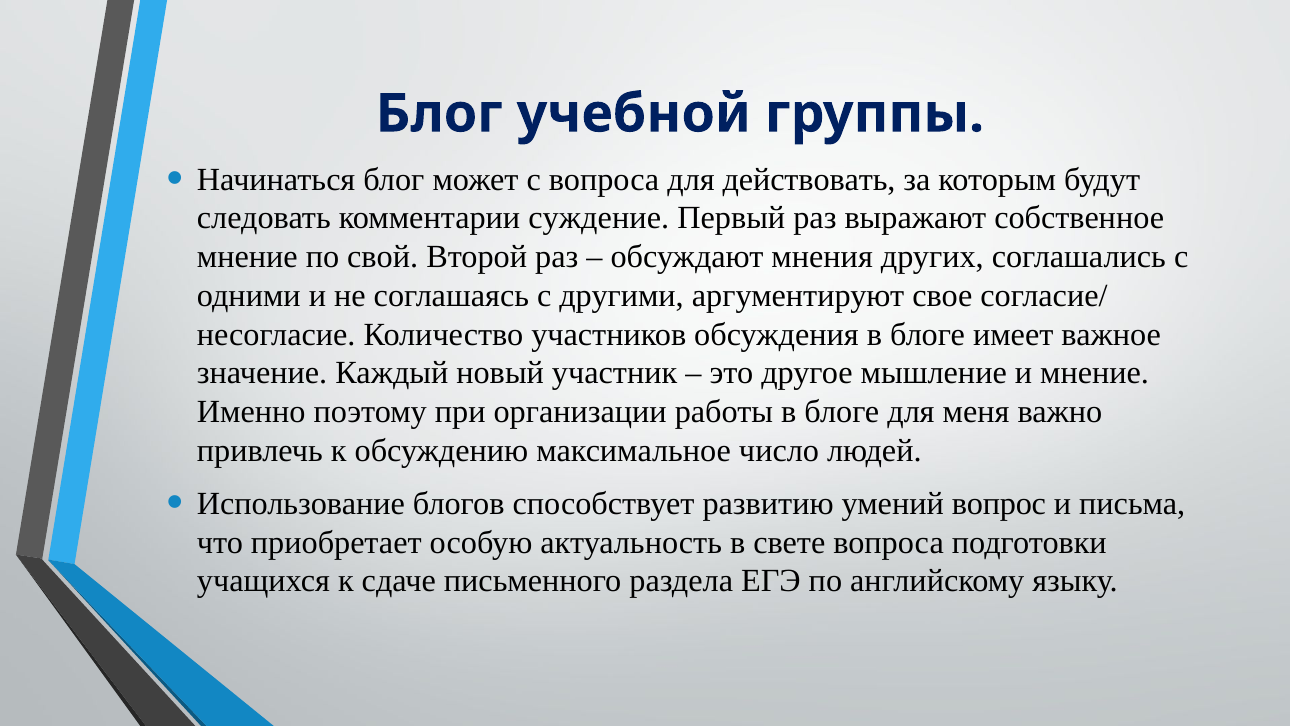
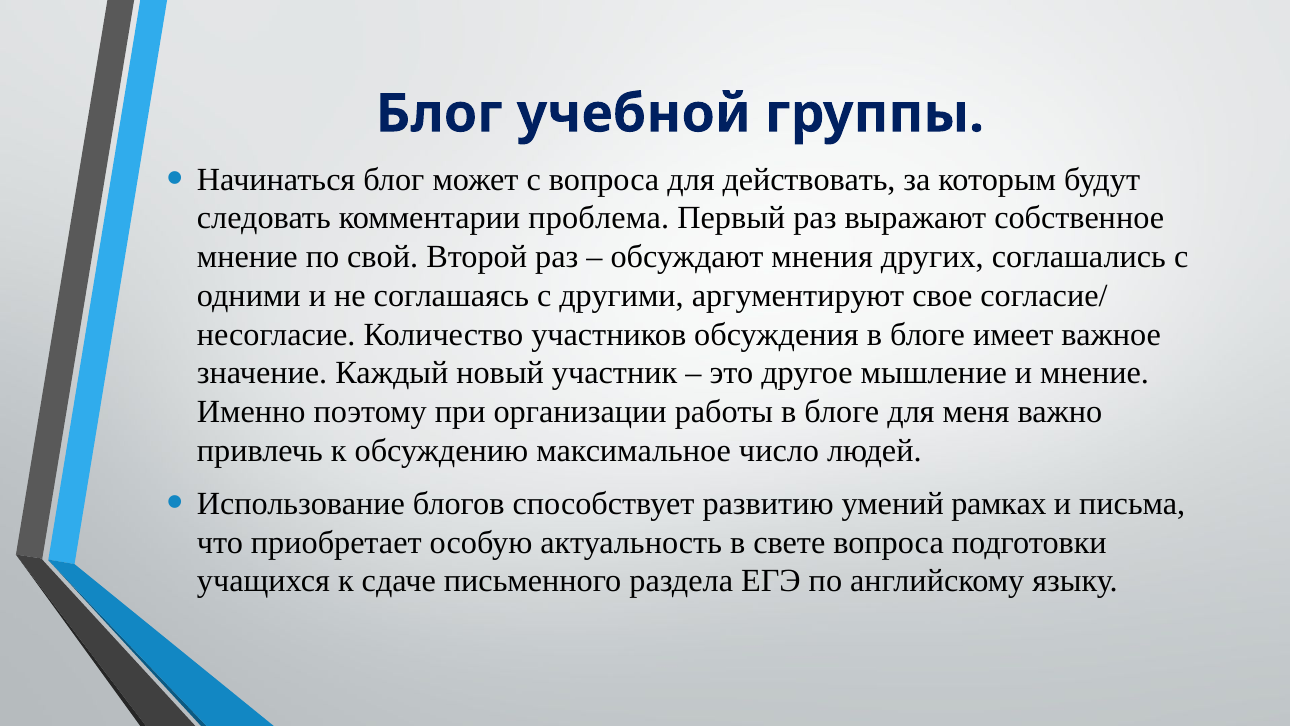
суждение: суждение -> проблема
вопрос: вопрос -> рамках
